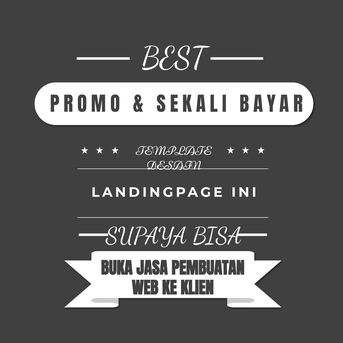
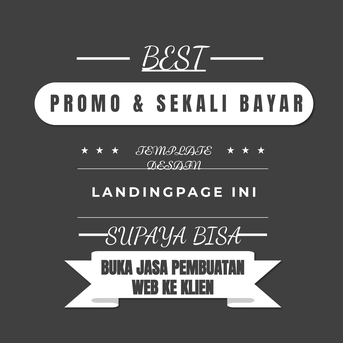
BEST underline: none -> present
